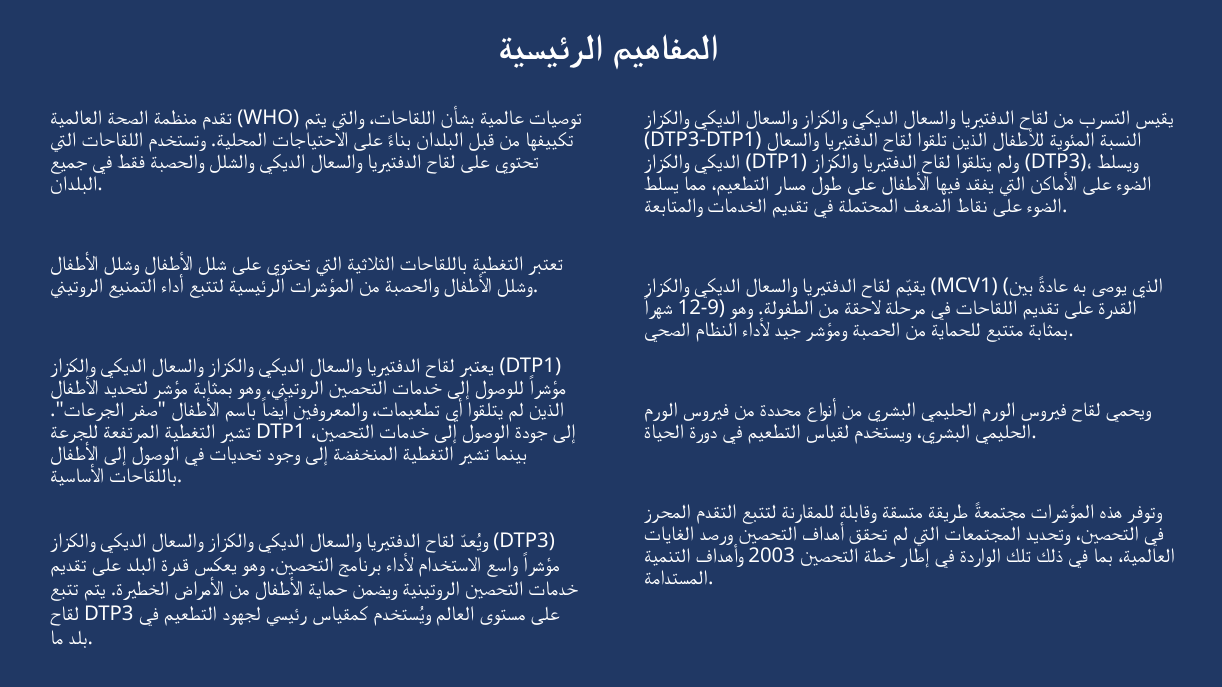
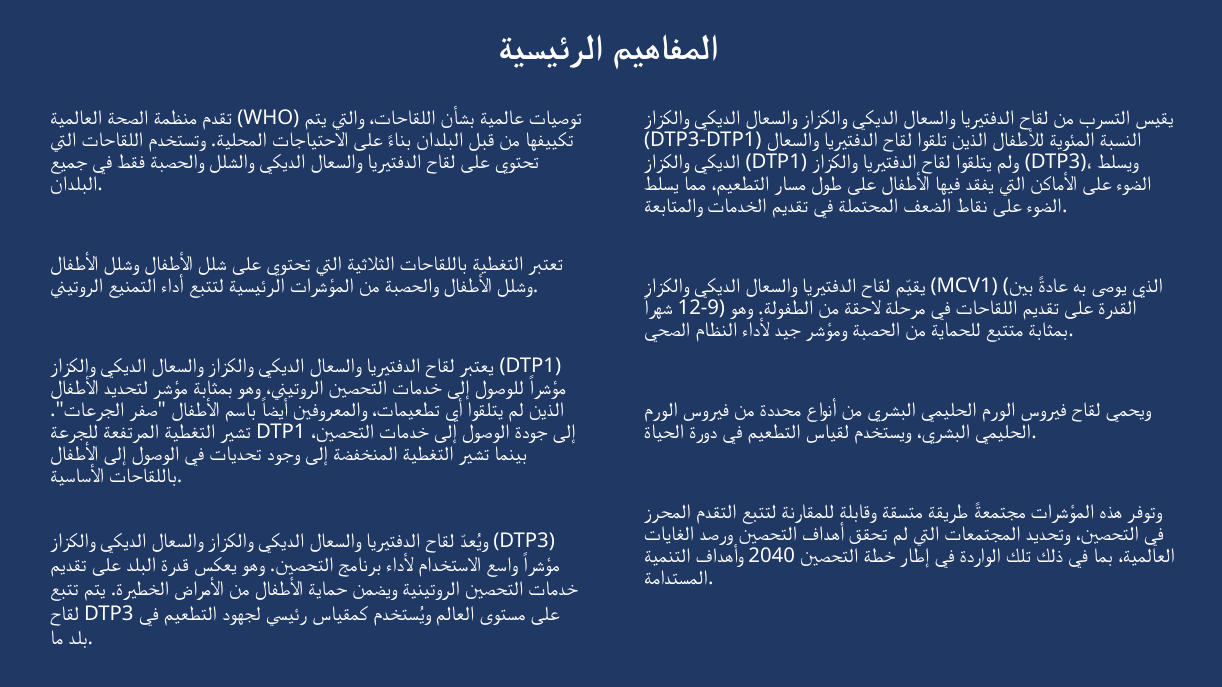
2003: 2003 -> 2040
